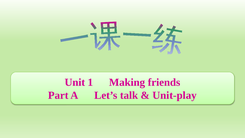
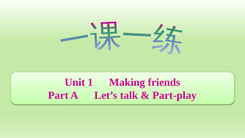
Unit-play: Unit-play -> Part-play
